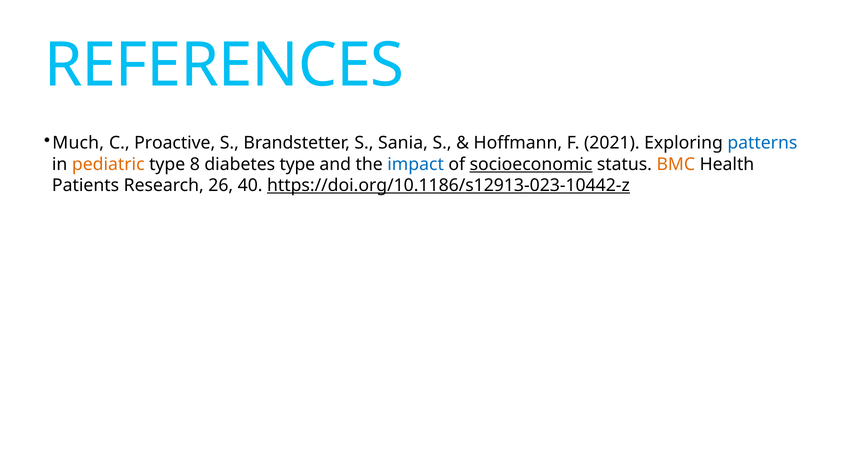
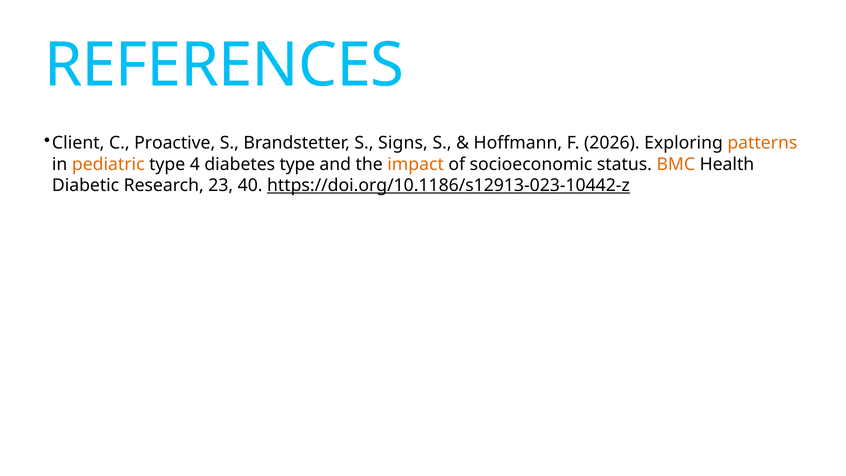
Much: Much -> Client
Sania: Sania -> Signs
2021: 2021 -> 2026
patterns colour: blue -> orange
8: 8 -> 4
impact colour: blue -> orange
socioeconomic underline: present -> none
Patients: Patients -> Diabetic
26: 26 -> 23
